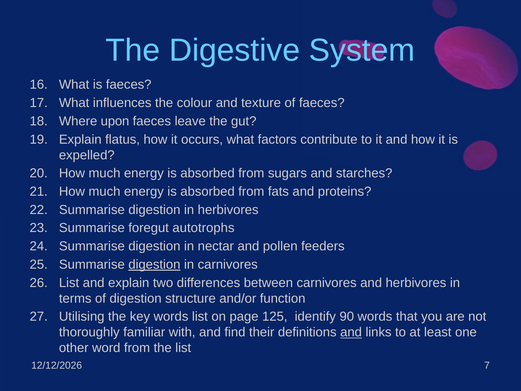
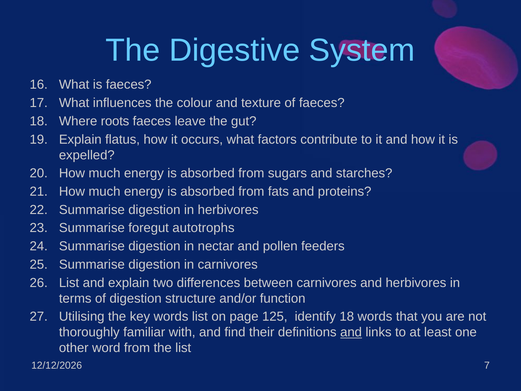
upon: upon -> roots
digestion at (154, 264) underline: present -> none
identify 90: 90 -> 18
